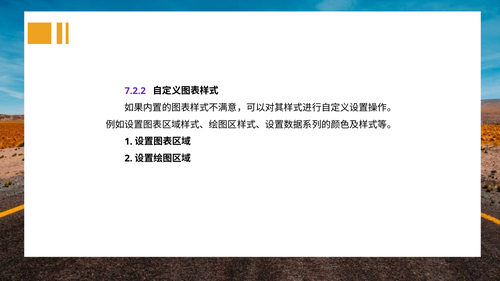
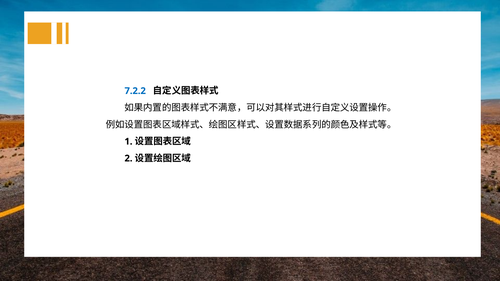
7.2.2 colour: purple -> blue
